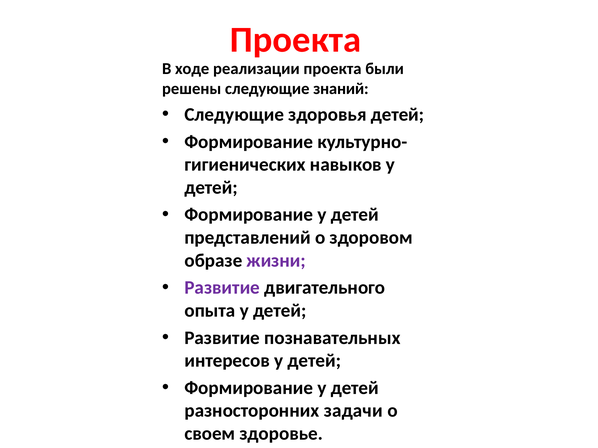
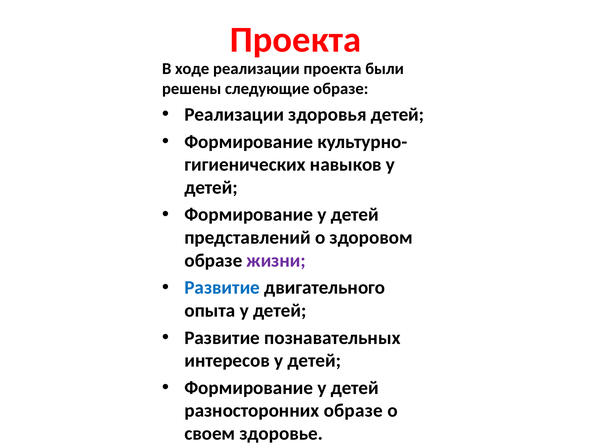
следующие знаний: знаний -> образе
Следующие at (234, 115): Следующие -> Реализации
Развитие at (222, 288) colour: purple -> blue
разносторонних задачи: задачи -> образе
